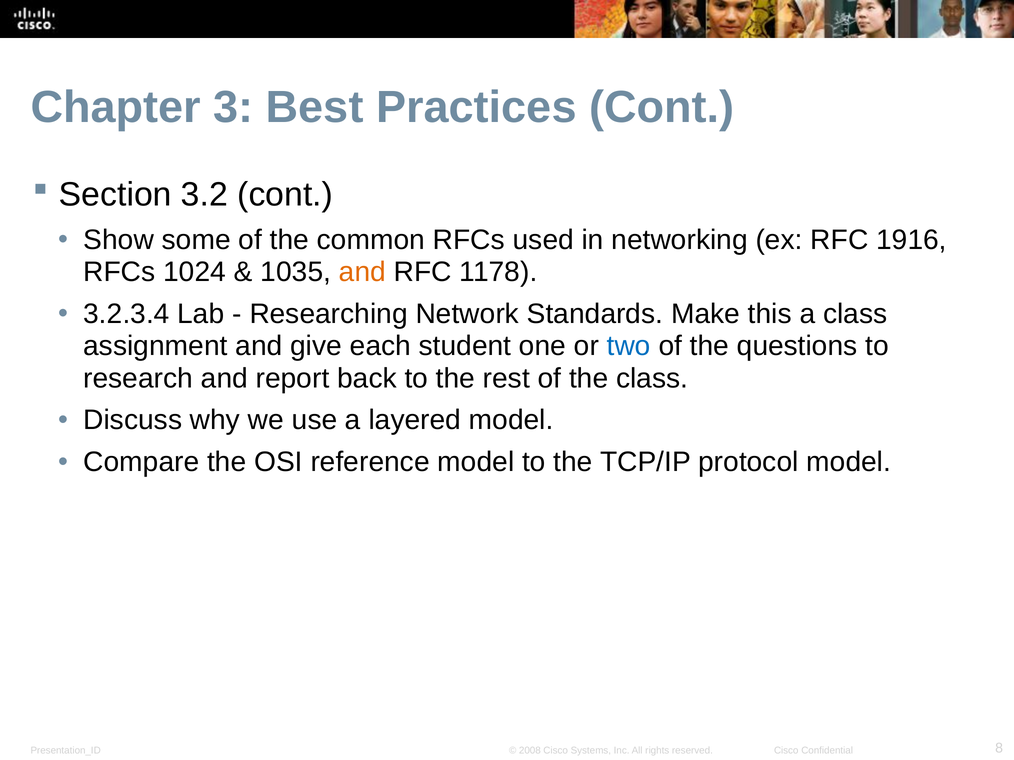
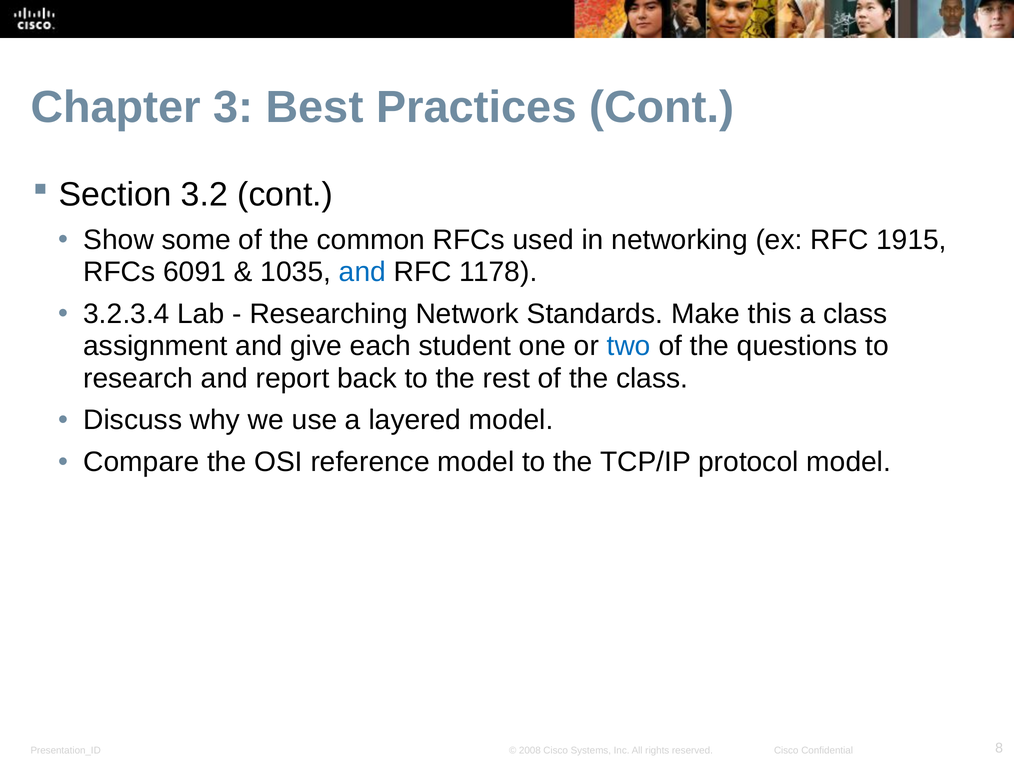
1916: 1916 -> 1915
1024: 1024 -> 6091
and at (362, 272) colour: orange -> blue
